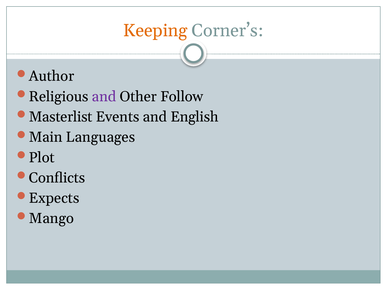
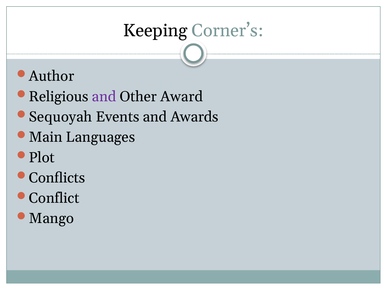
Keeping colour: orange -> black
Follow: Follow -> Award
Masterlist: Masterlist -> Sequoyah
English: English -> Awards
Expects: Expects -> Conflict
